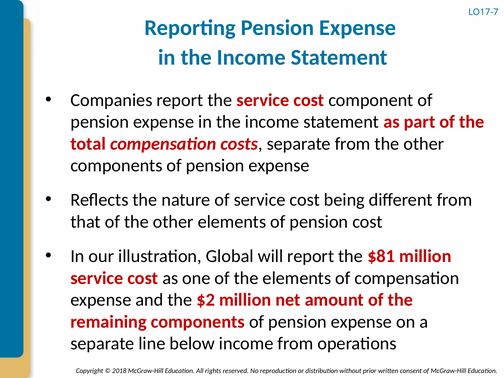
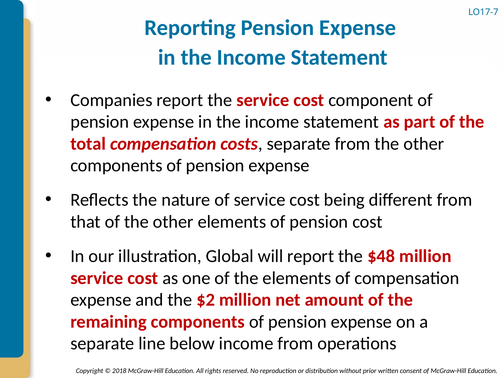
$81: $81 -> $48
